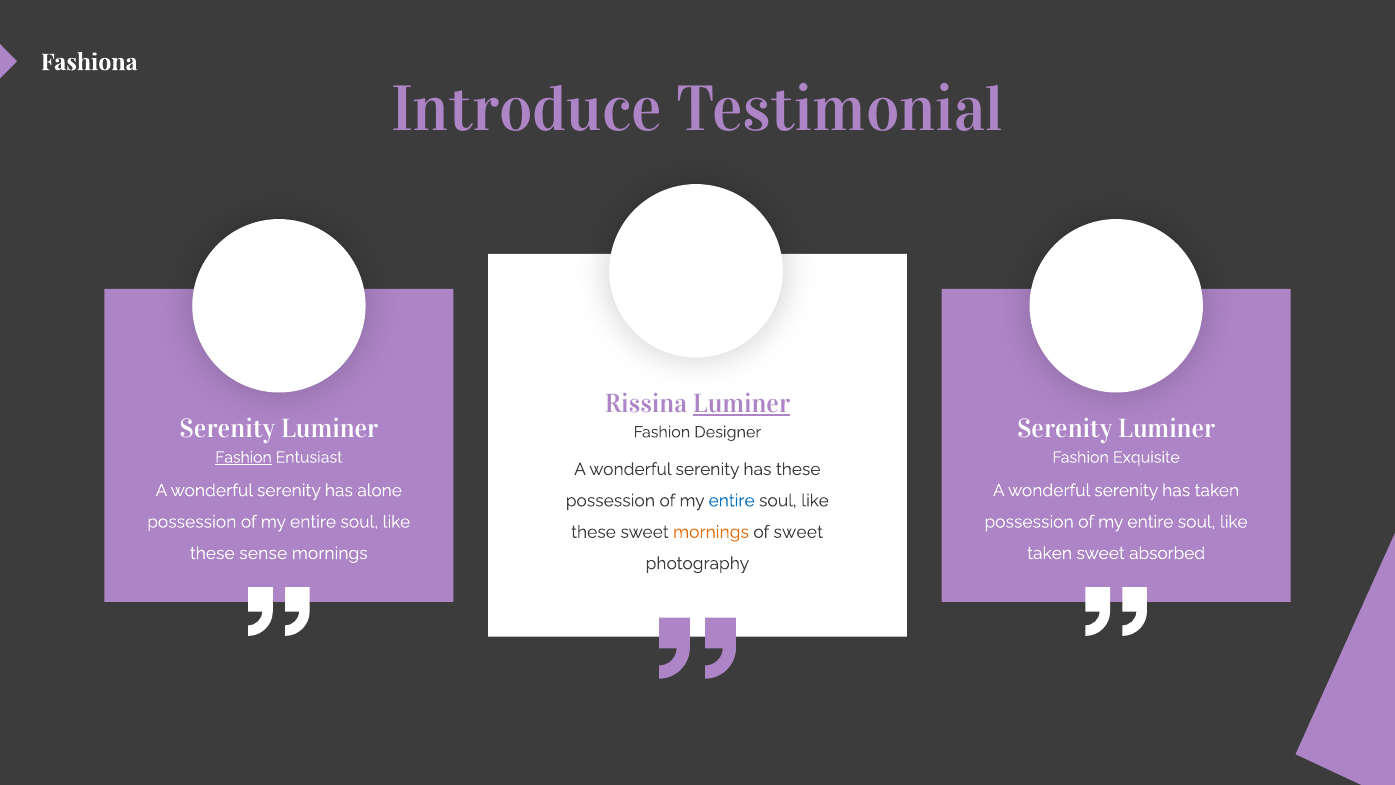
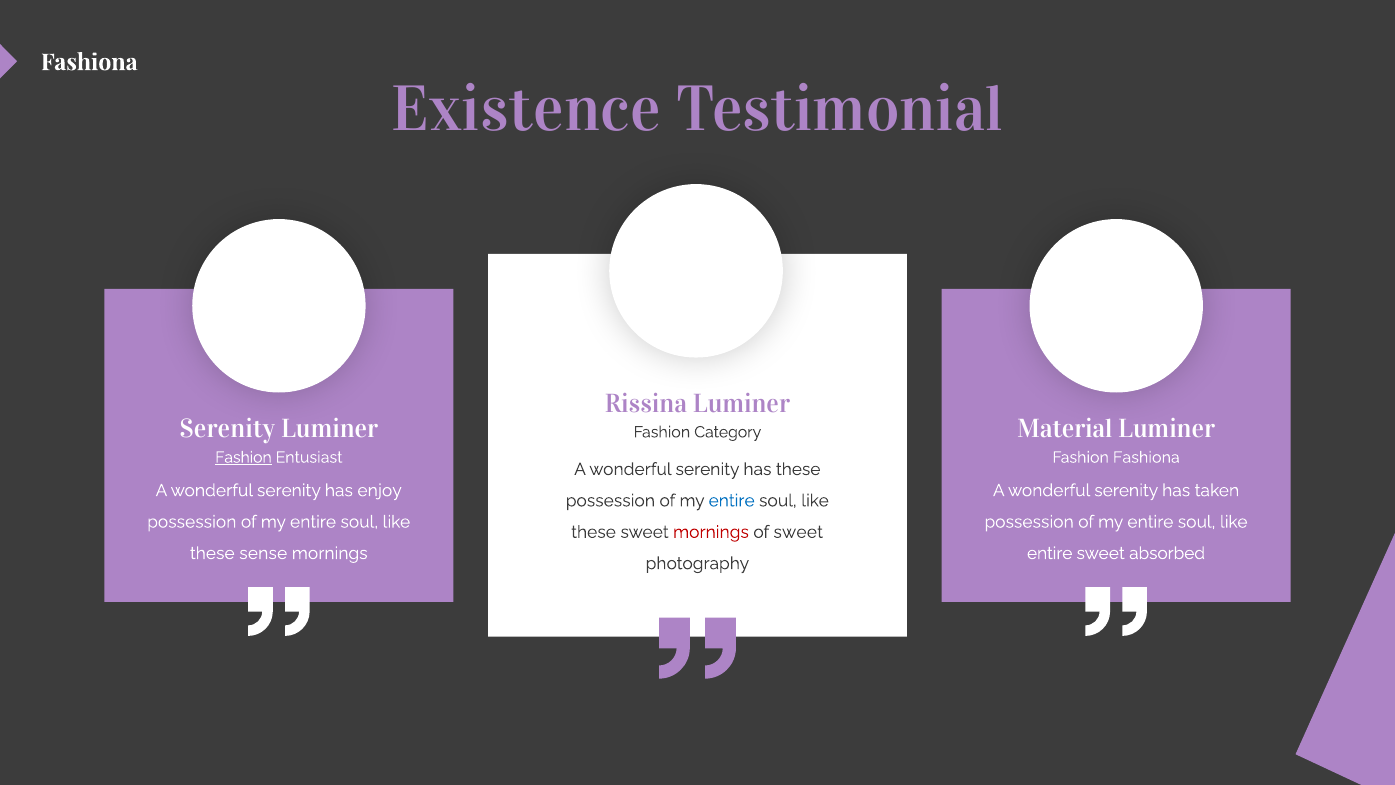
Introduce: Introduce -> Existence
Luminer at (742, 403) underline: present -> none
Serenity at (1065, 429): Serenity -> Material
Designer: Designer -> Category
Exquisite: Exquisite -> Fashiona
alone: alone -> enjoy
mornings at (711, 532) colour: orange -> red
taken at (1050, 553): taken -> entire
